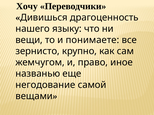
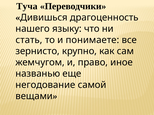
Хочу: Хочу -> Туча
вещи: вещи -> стать
